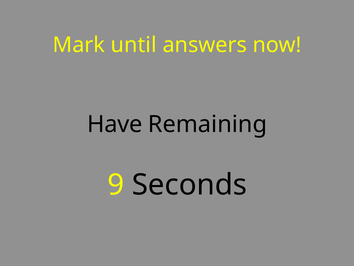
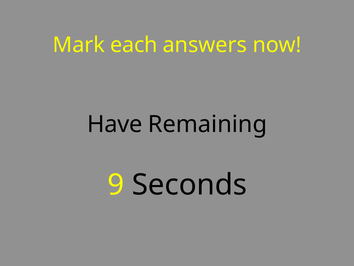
until: until -> each
